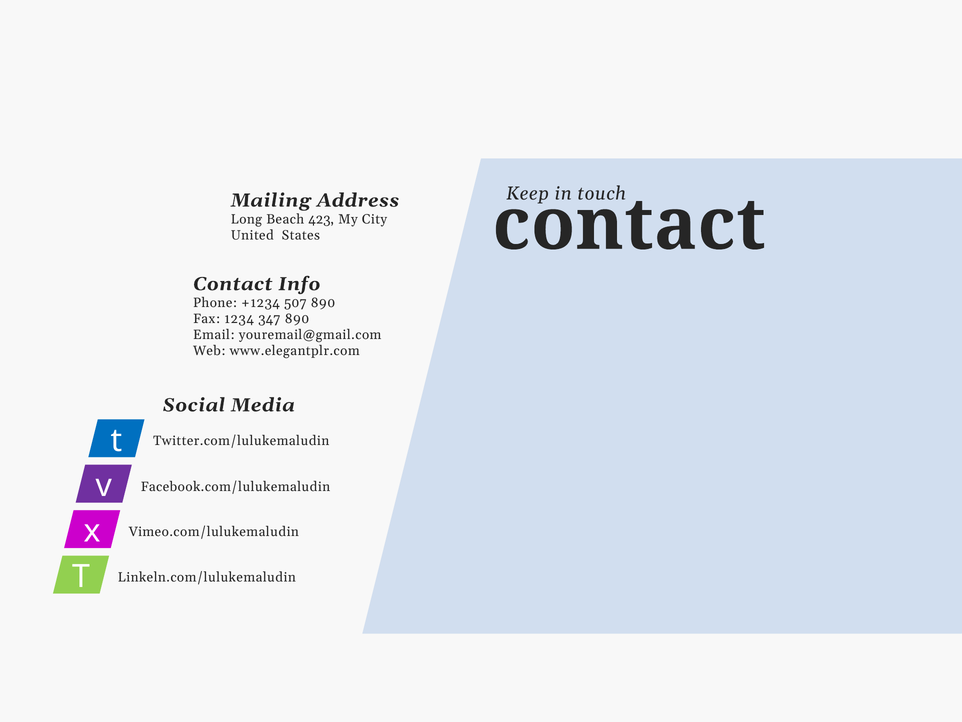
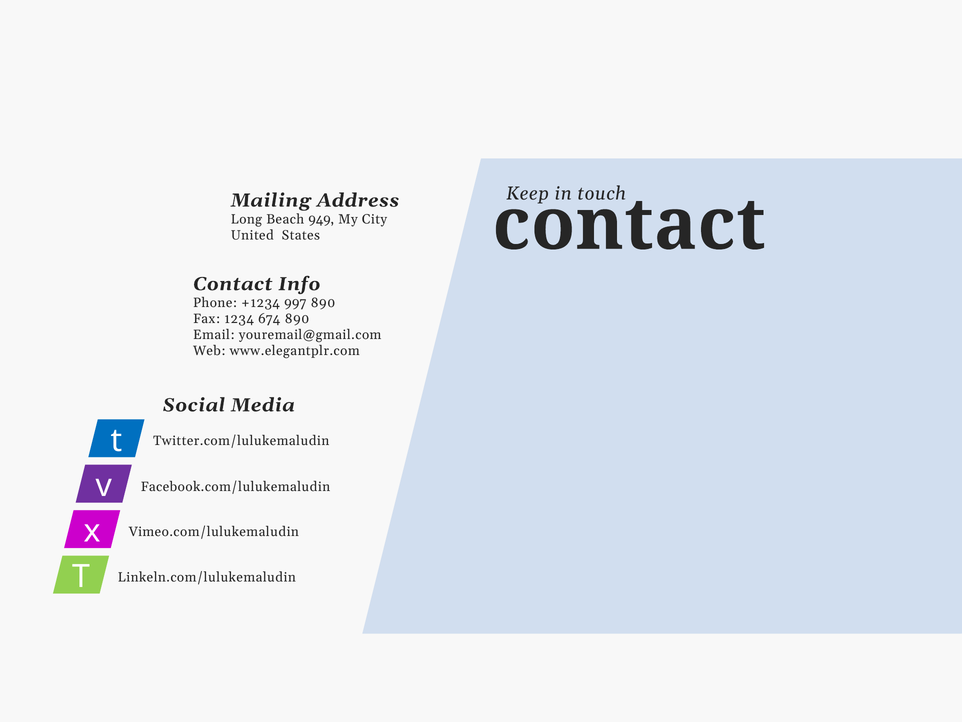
423: 423 -> 949
507: 507 -> 997
347: 347 -> 674
